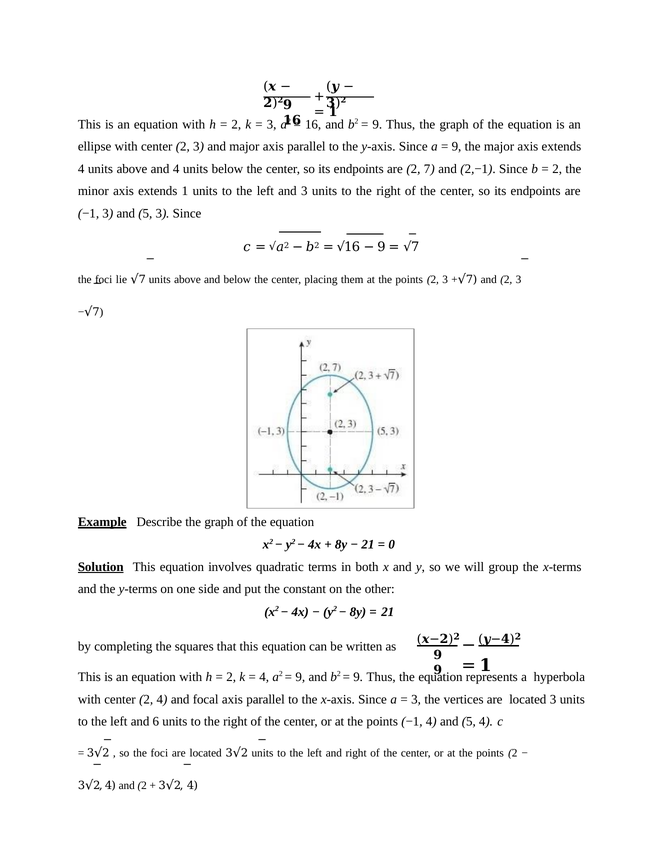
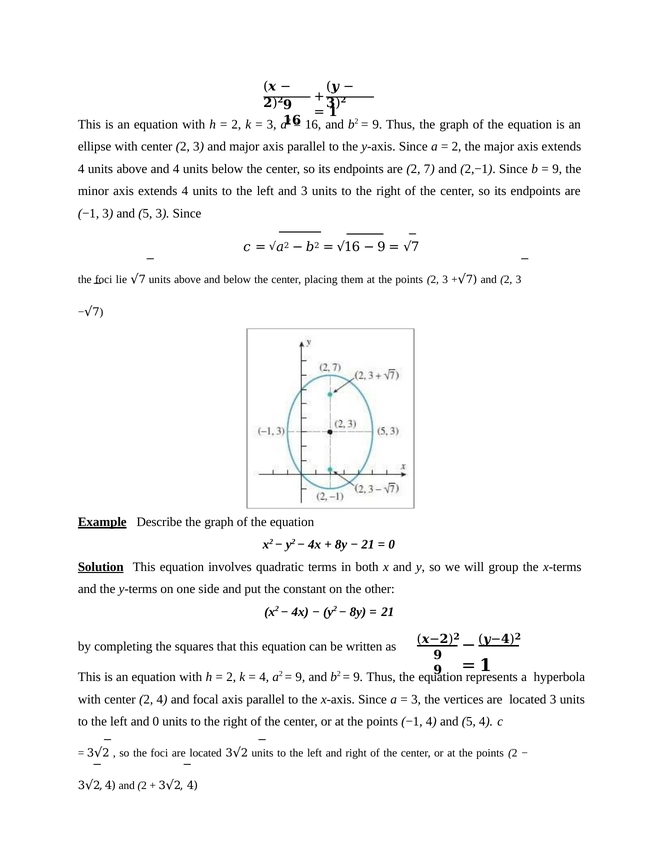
9 at (457, 147): 9 -> 2
2 at (557, 169): 2 -> 9
minor axis extends 1: 1 -> 4
and 6: 6 -> 0
